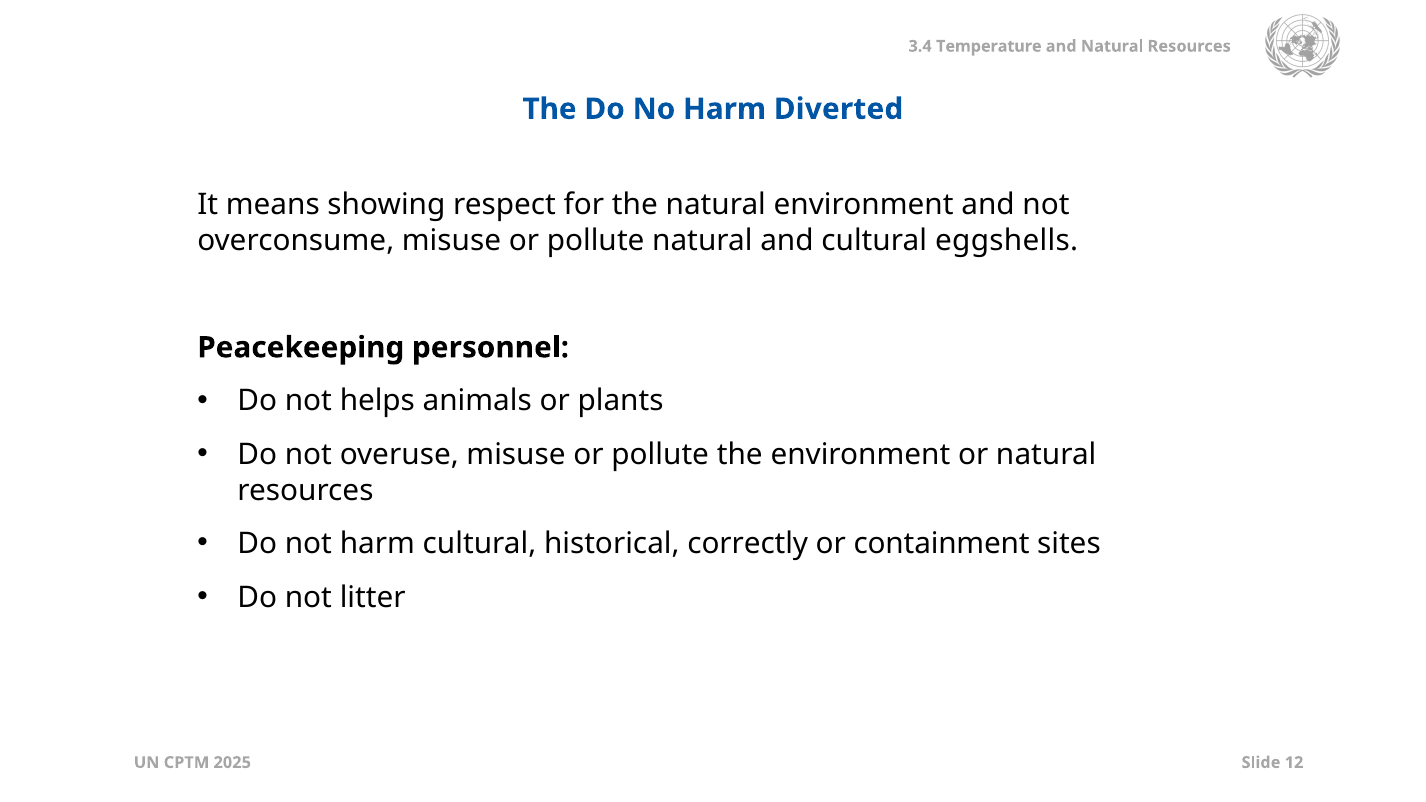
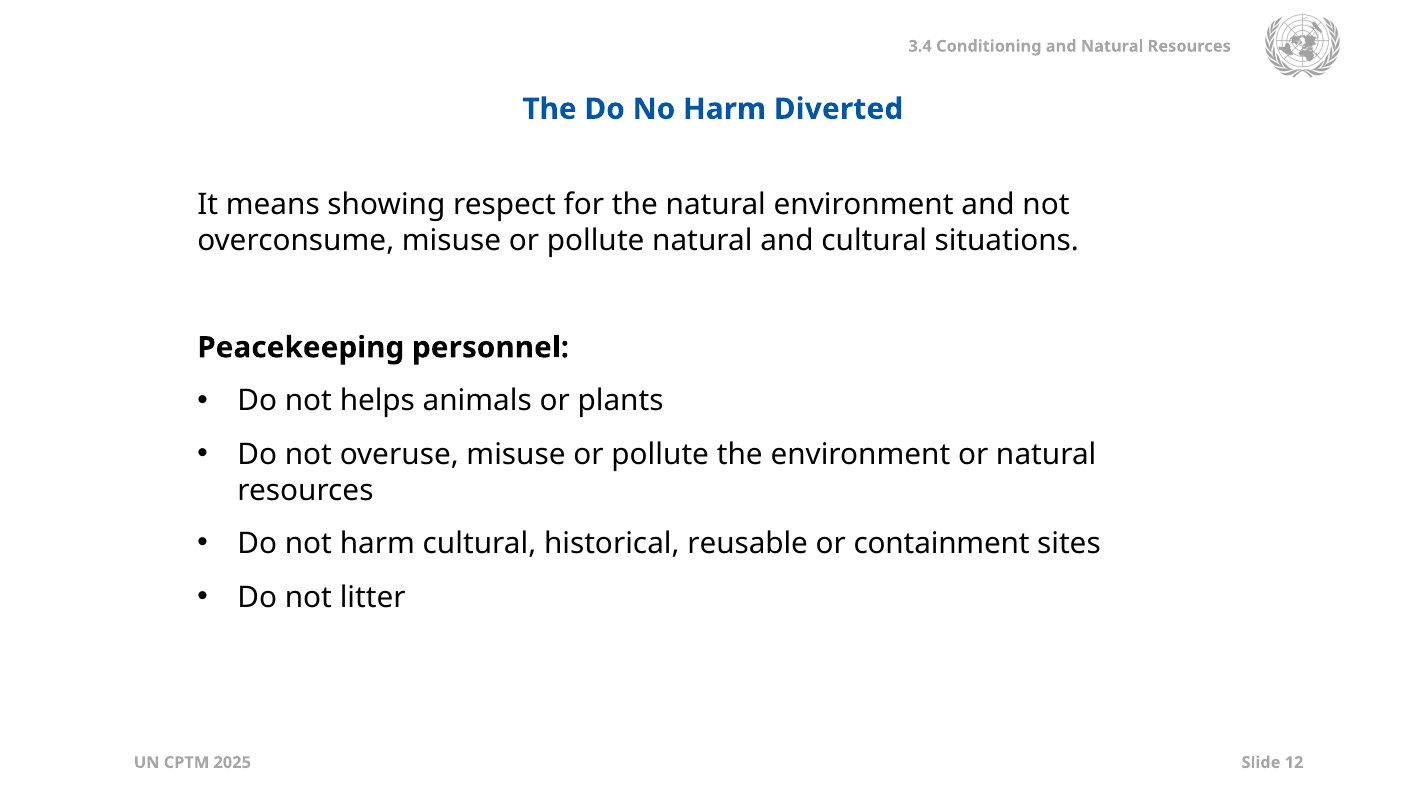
Temperature: Temperature -> Conditioning
eggshells: eggshells -> situations
correctly: correctly -> reusable
